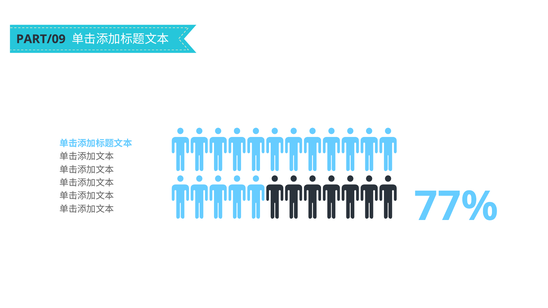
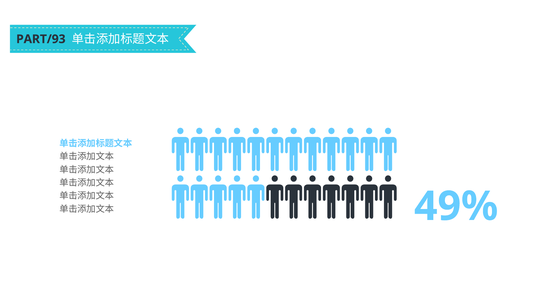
PART/09: PART/09 -> PART/93
77%: 77% -> 49%
